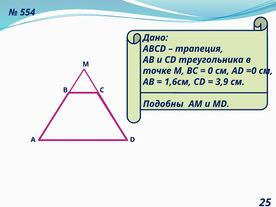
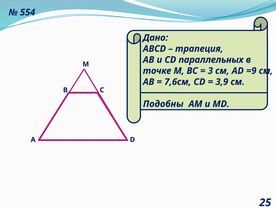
треугольника: треугольника -> параллельных
0: 0 -> 3
=0: =0 -> =9
1,6см: 1,6см -> 7,6см
